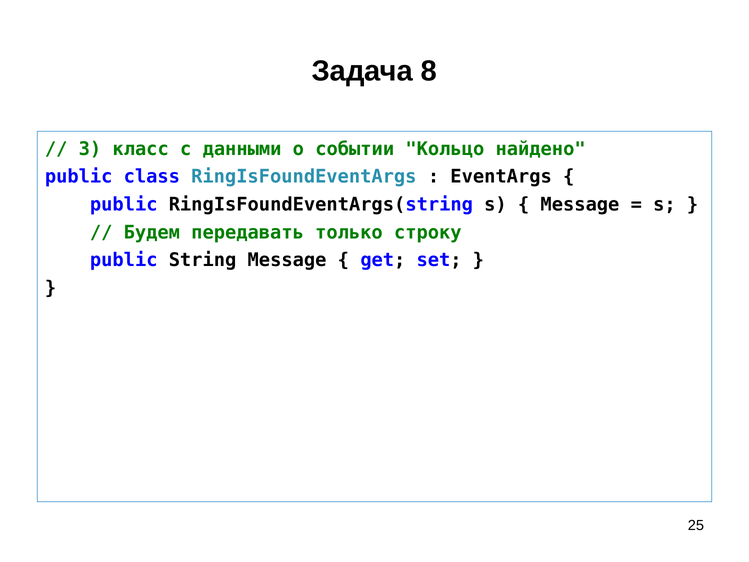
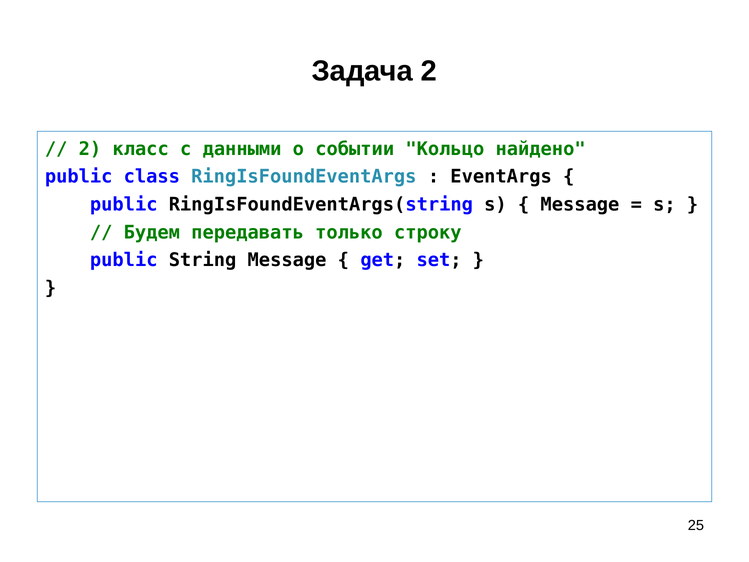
Задача 8: 8 -> 2
3 at (90, 149): 3 -> 2
